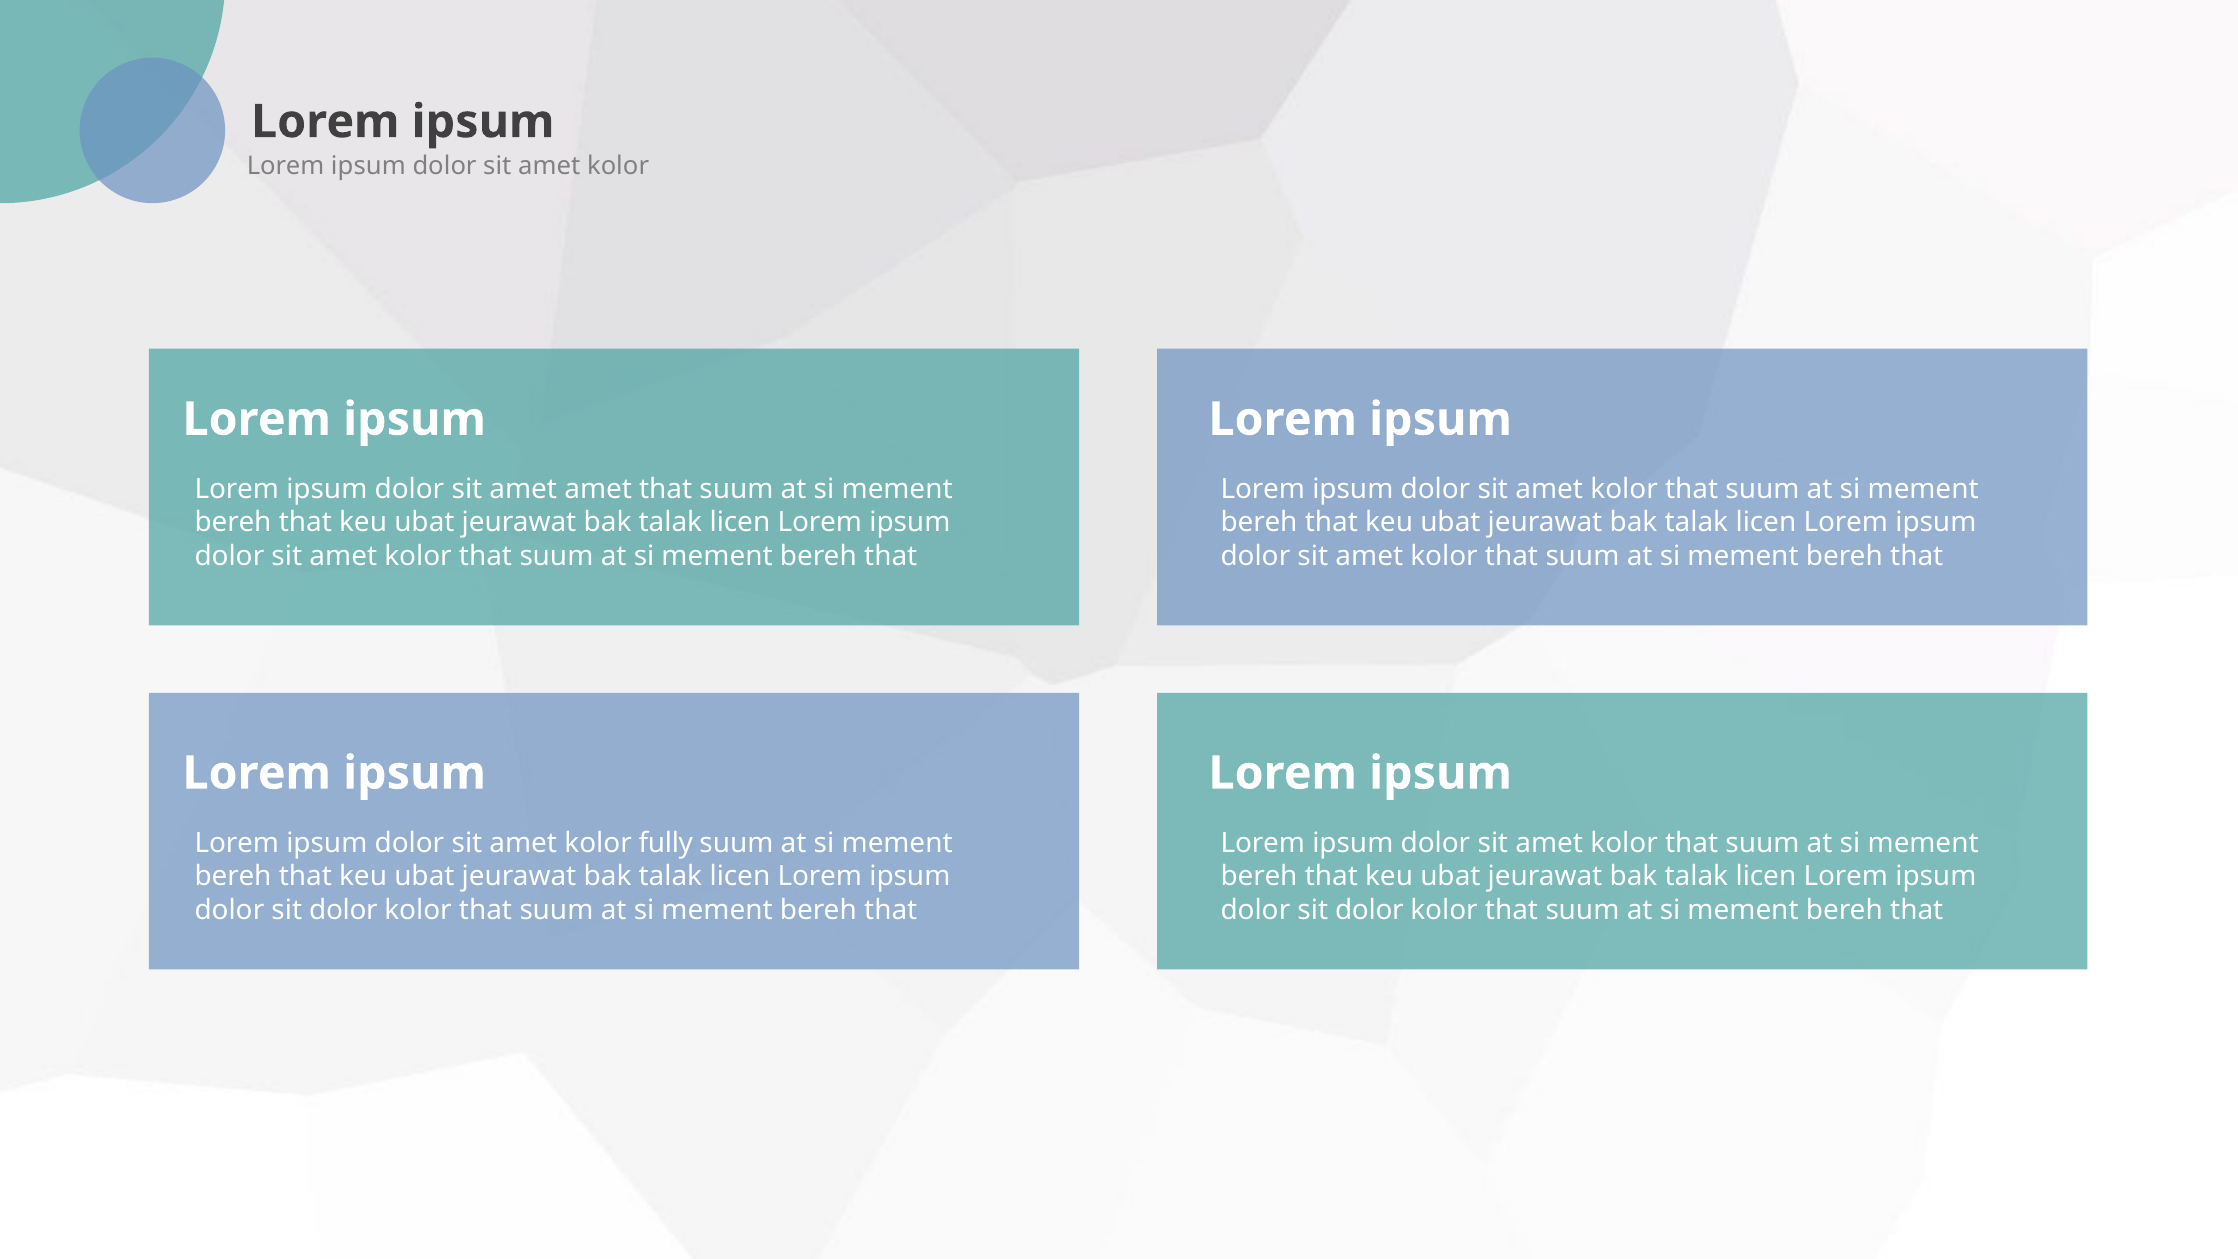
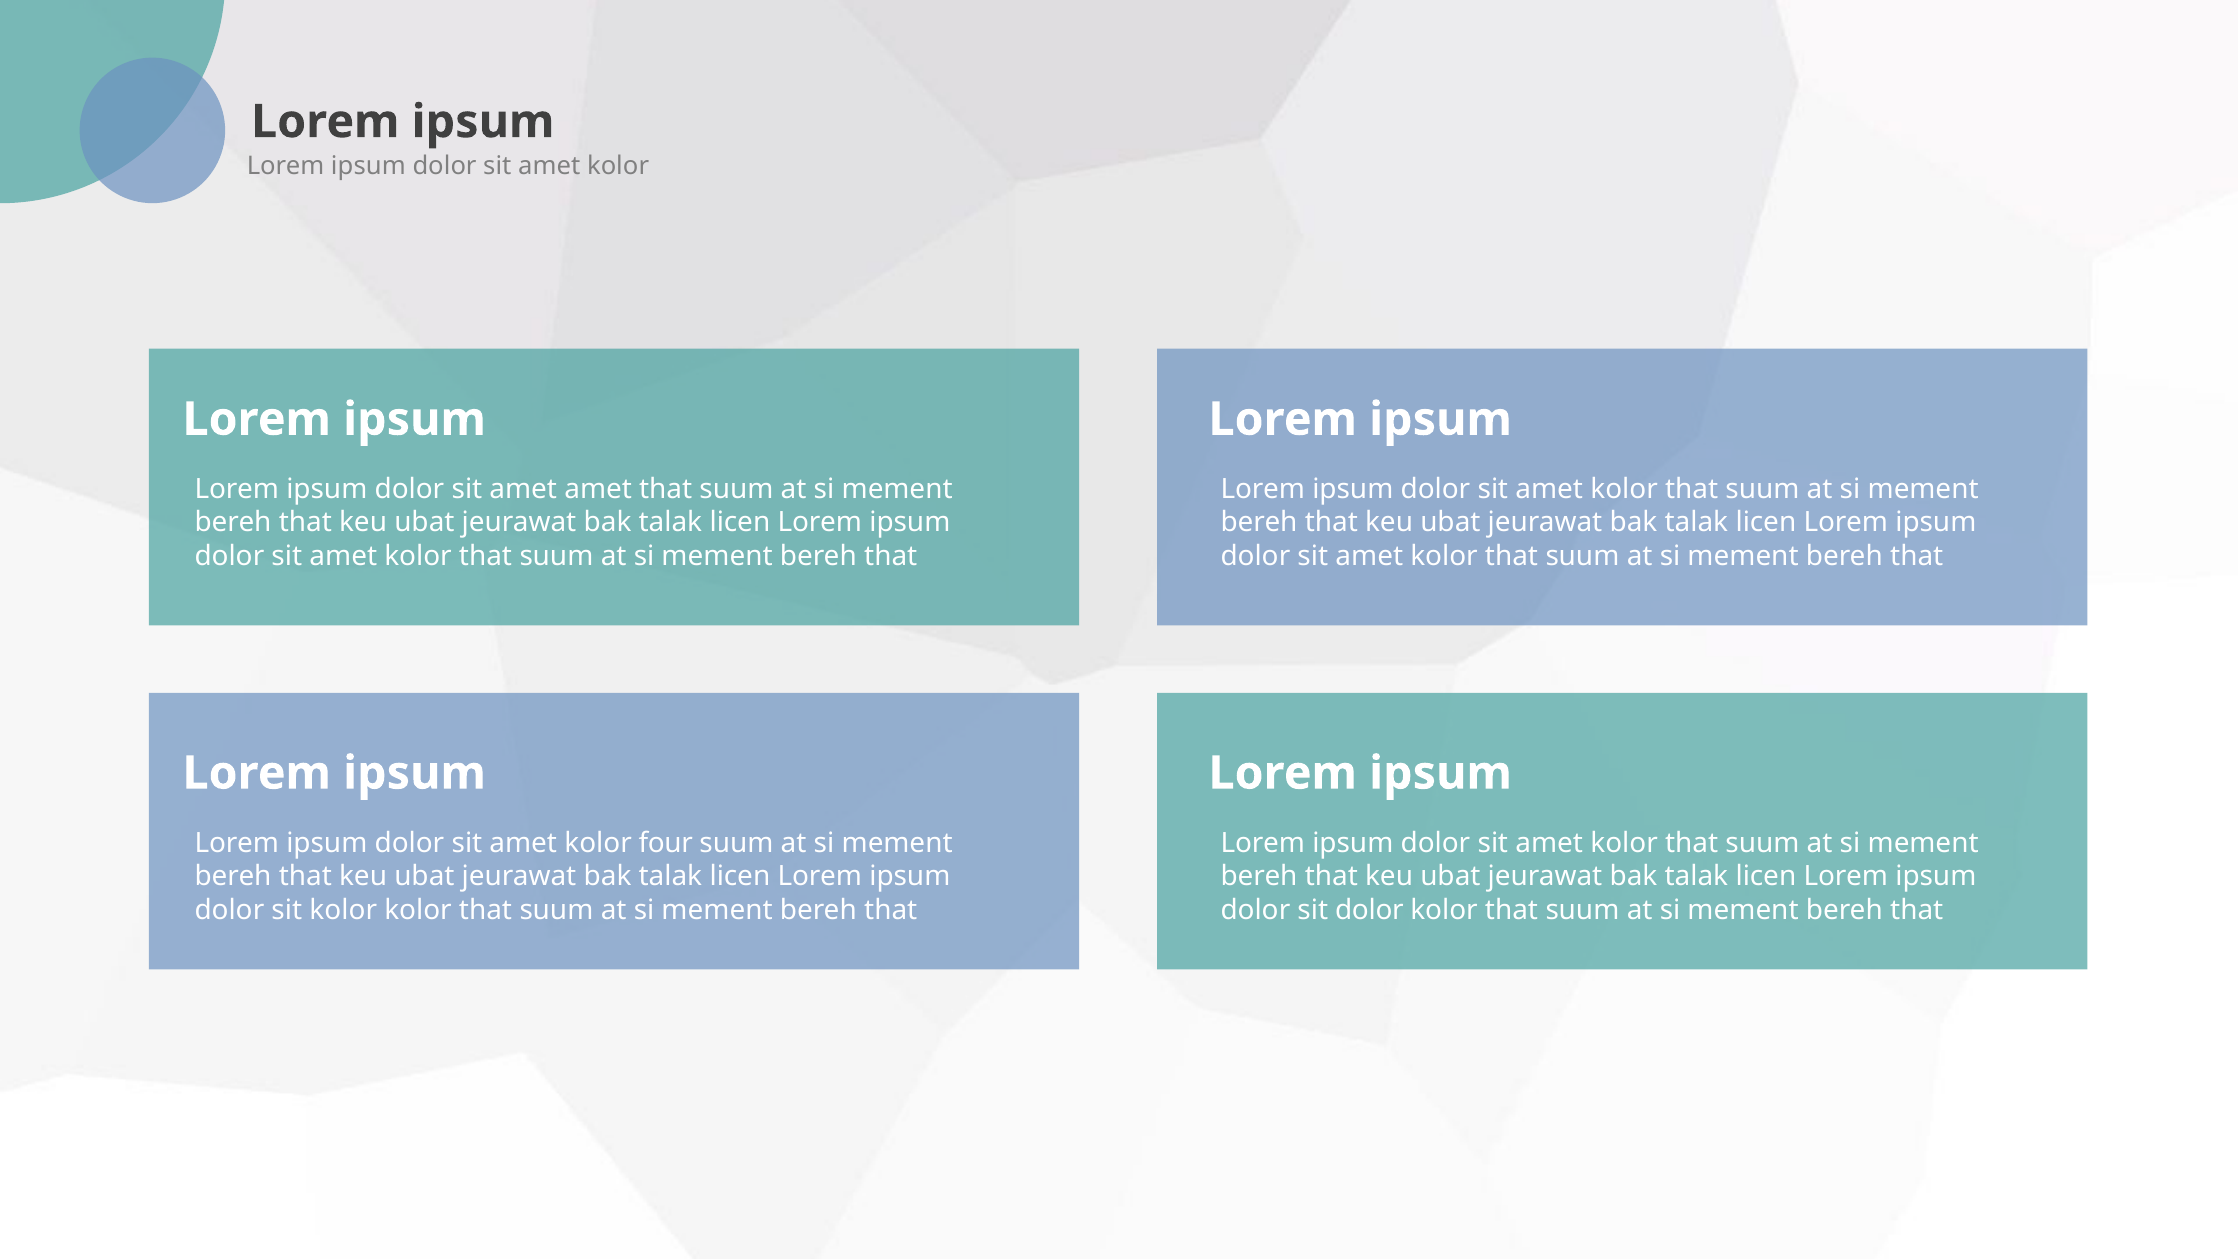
fully: fully -> four
dolor at (343, 910): dolor -> kolor
